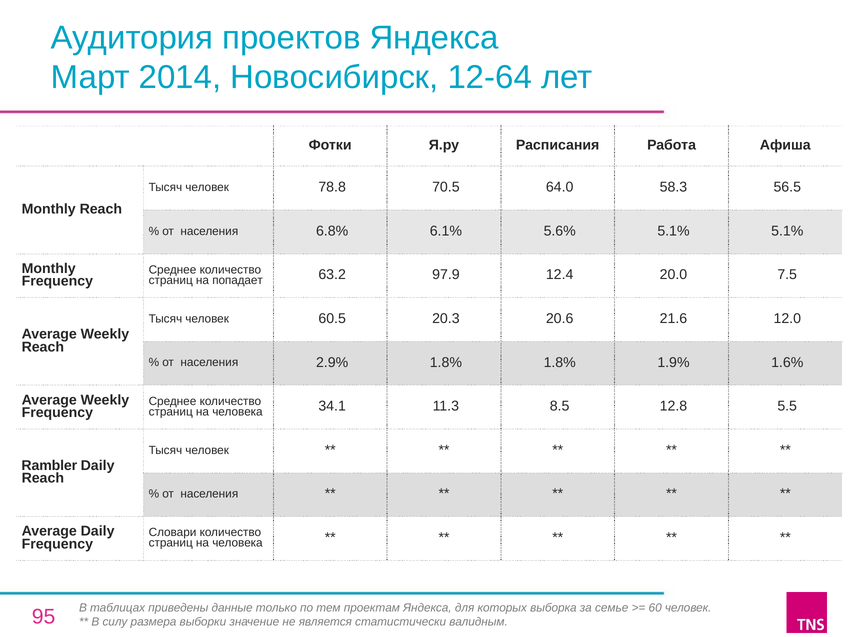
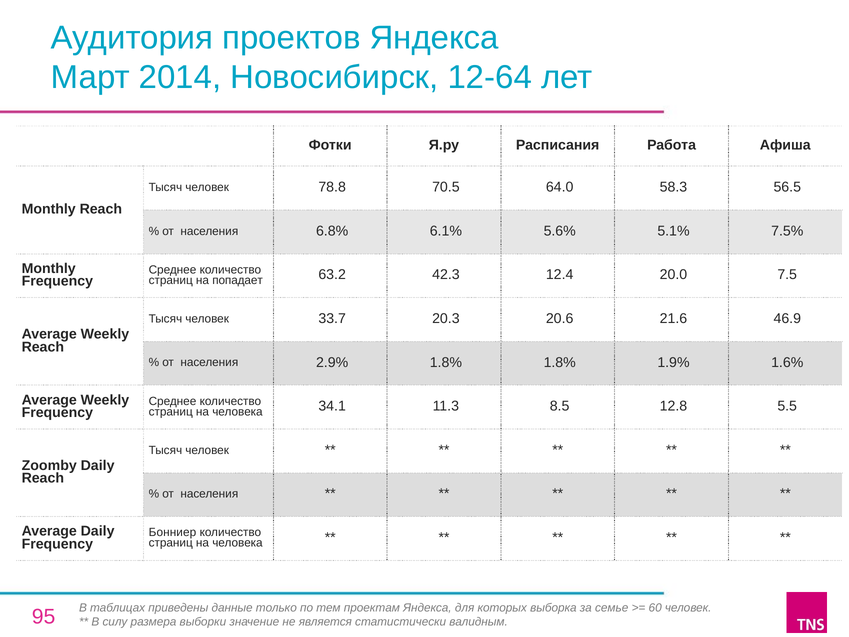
5.1% 5.1%: 5.1% -> 7.5%
97.9: 97.9 -> 42.3
60.5: 60.5 -> 33.7
12.0: 12.0 -> 46.9
Rambler: Rambler -> Zoomby
Словари: Словари -> Бонниер
